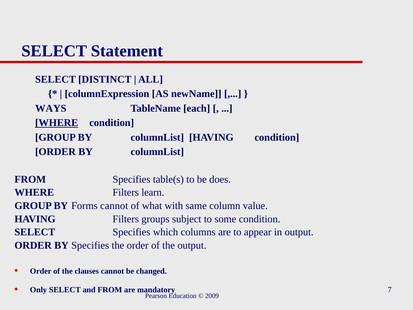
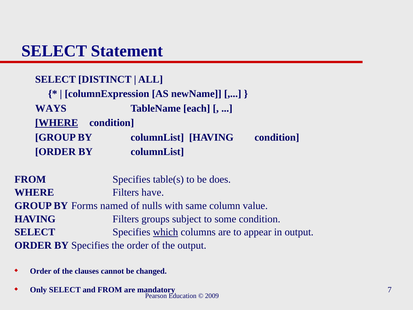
learn: learn -> have
Forms cannot: cannot -> named
what: what -> nulls
which underline: none -> present
